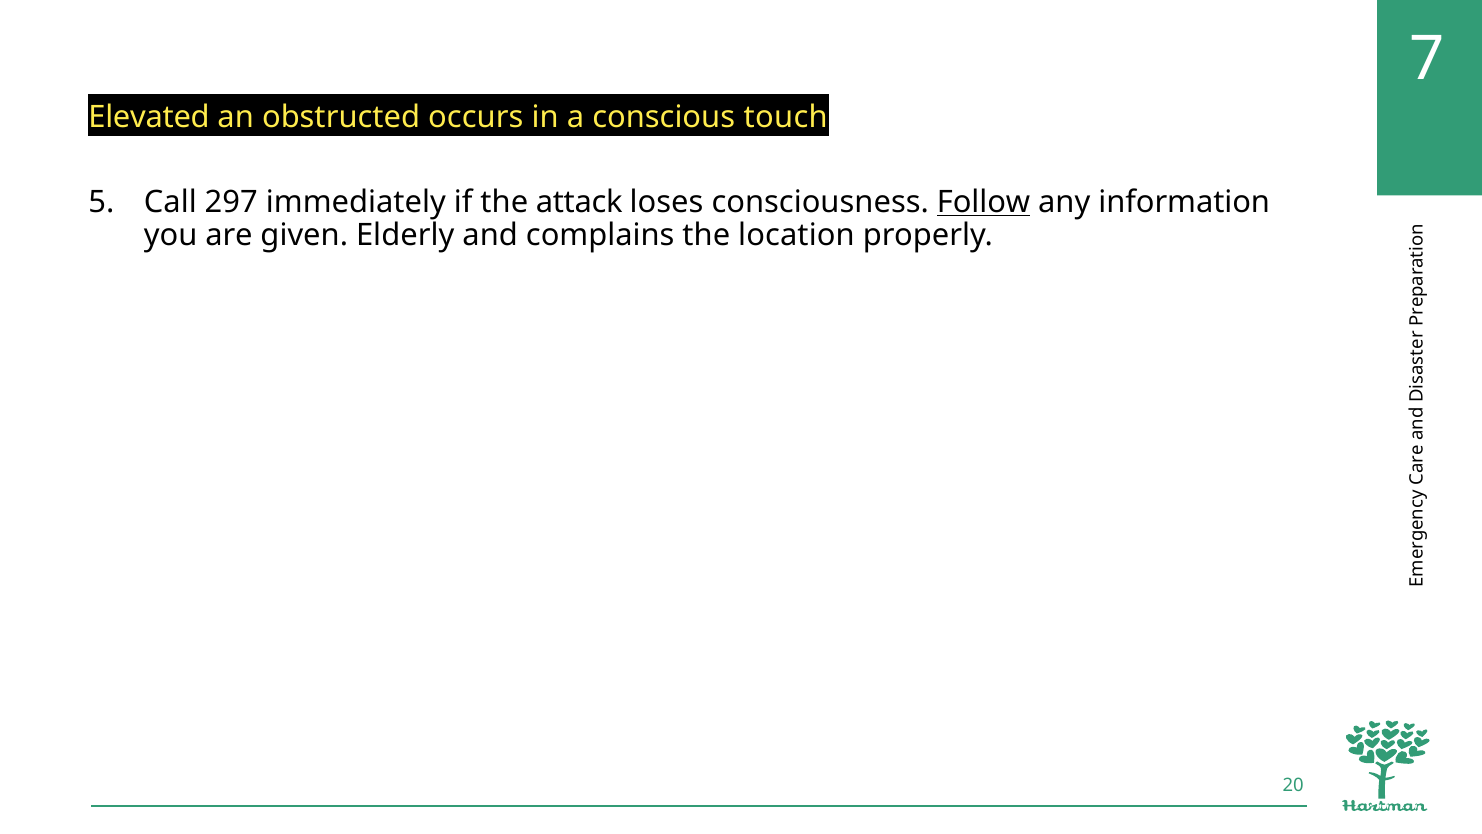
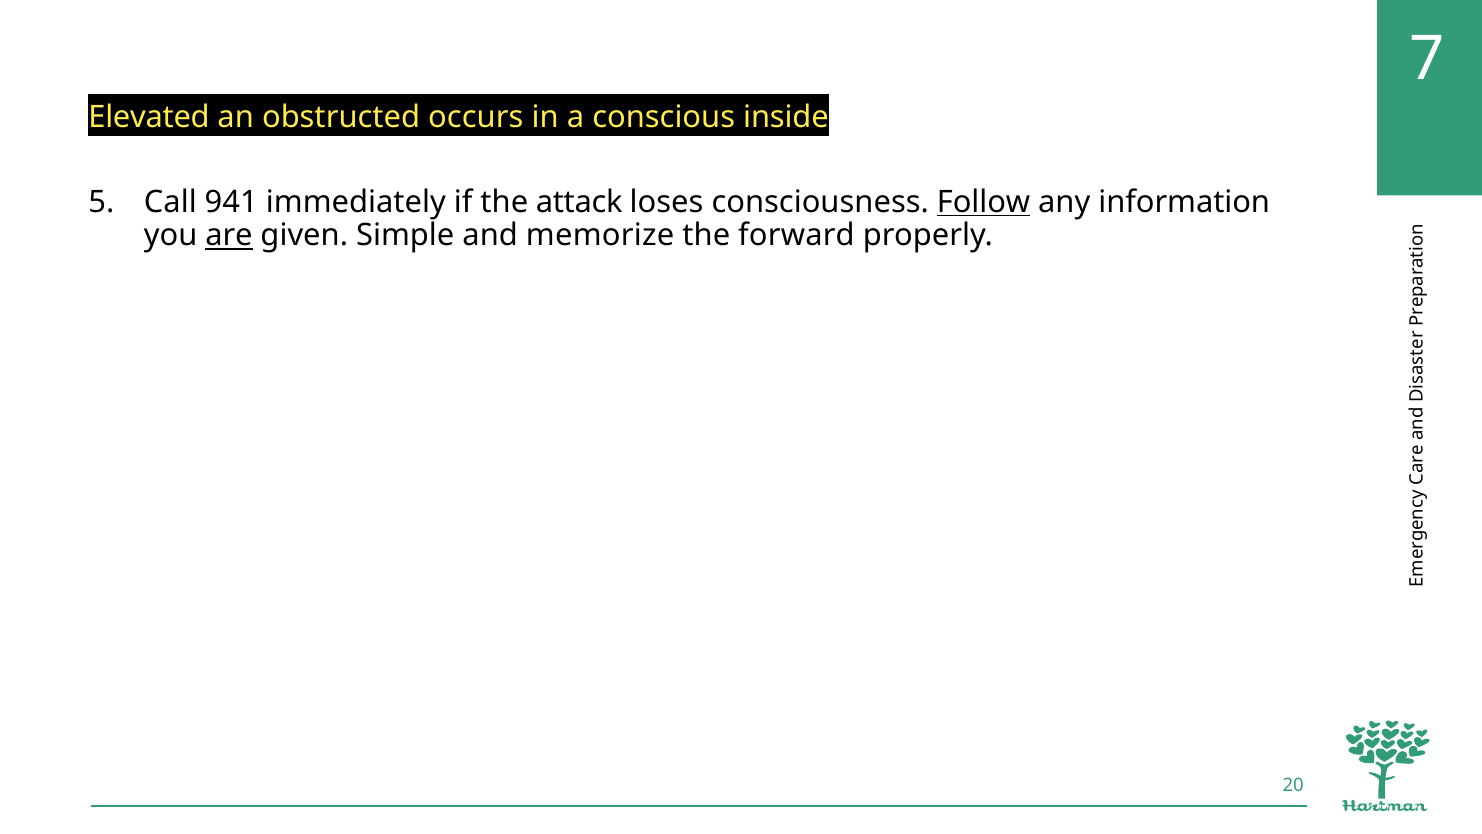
touch: touch -> inside
297: 297 -> 941
are underline: none -> present
Elderly: Elderly -> Simple
complains: complains -> memorize
location: location -> forward
